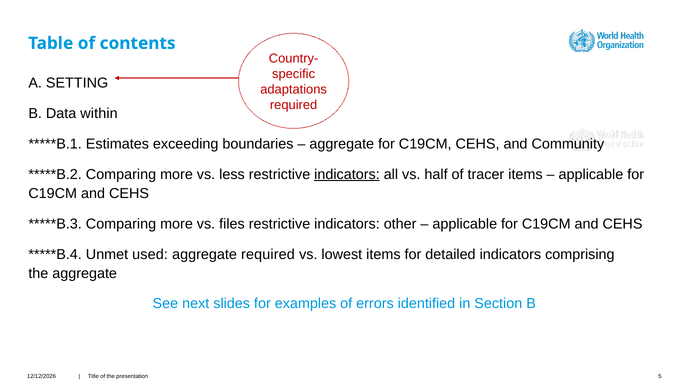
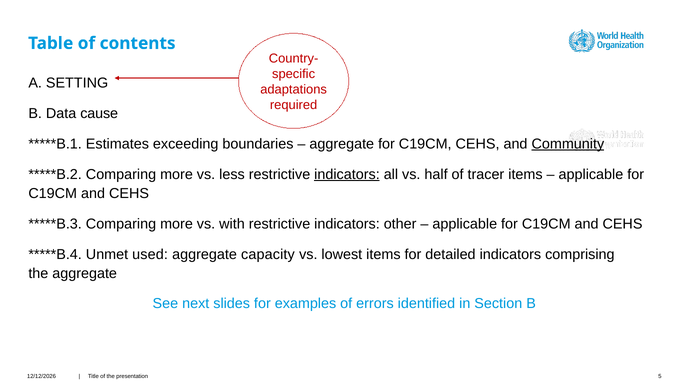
within: within -> cause
Community underline: none -> present
files: files -> with
aggregate required: required -> capacity
